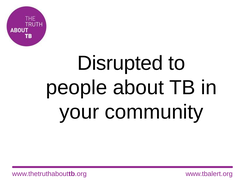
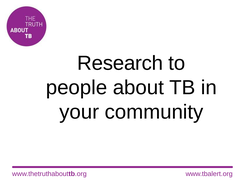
Disrupted: Disrupted -> Research
